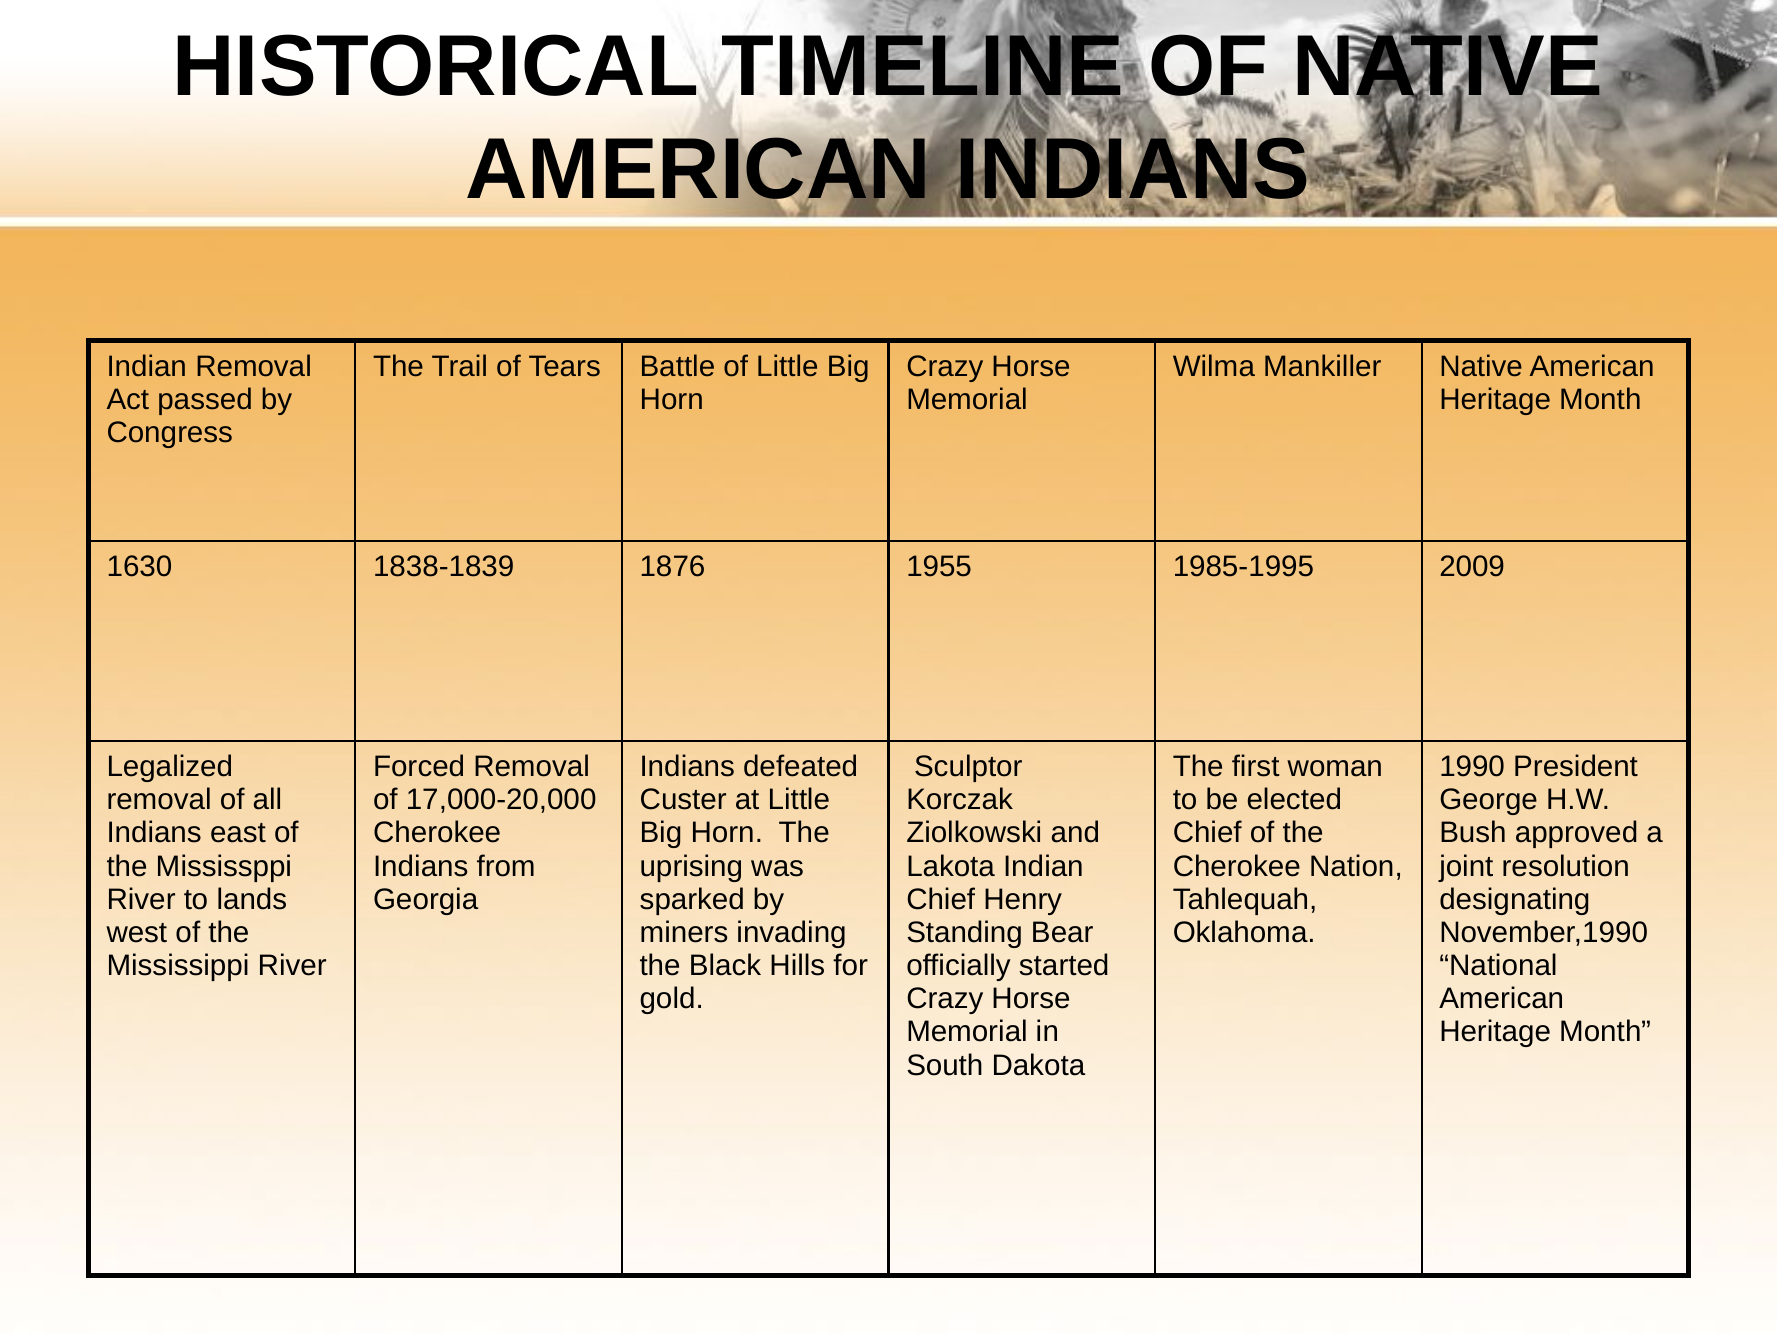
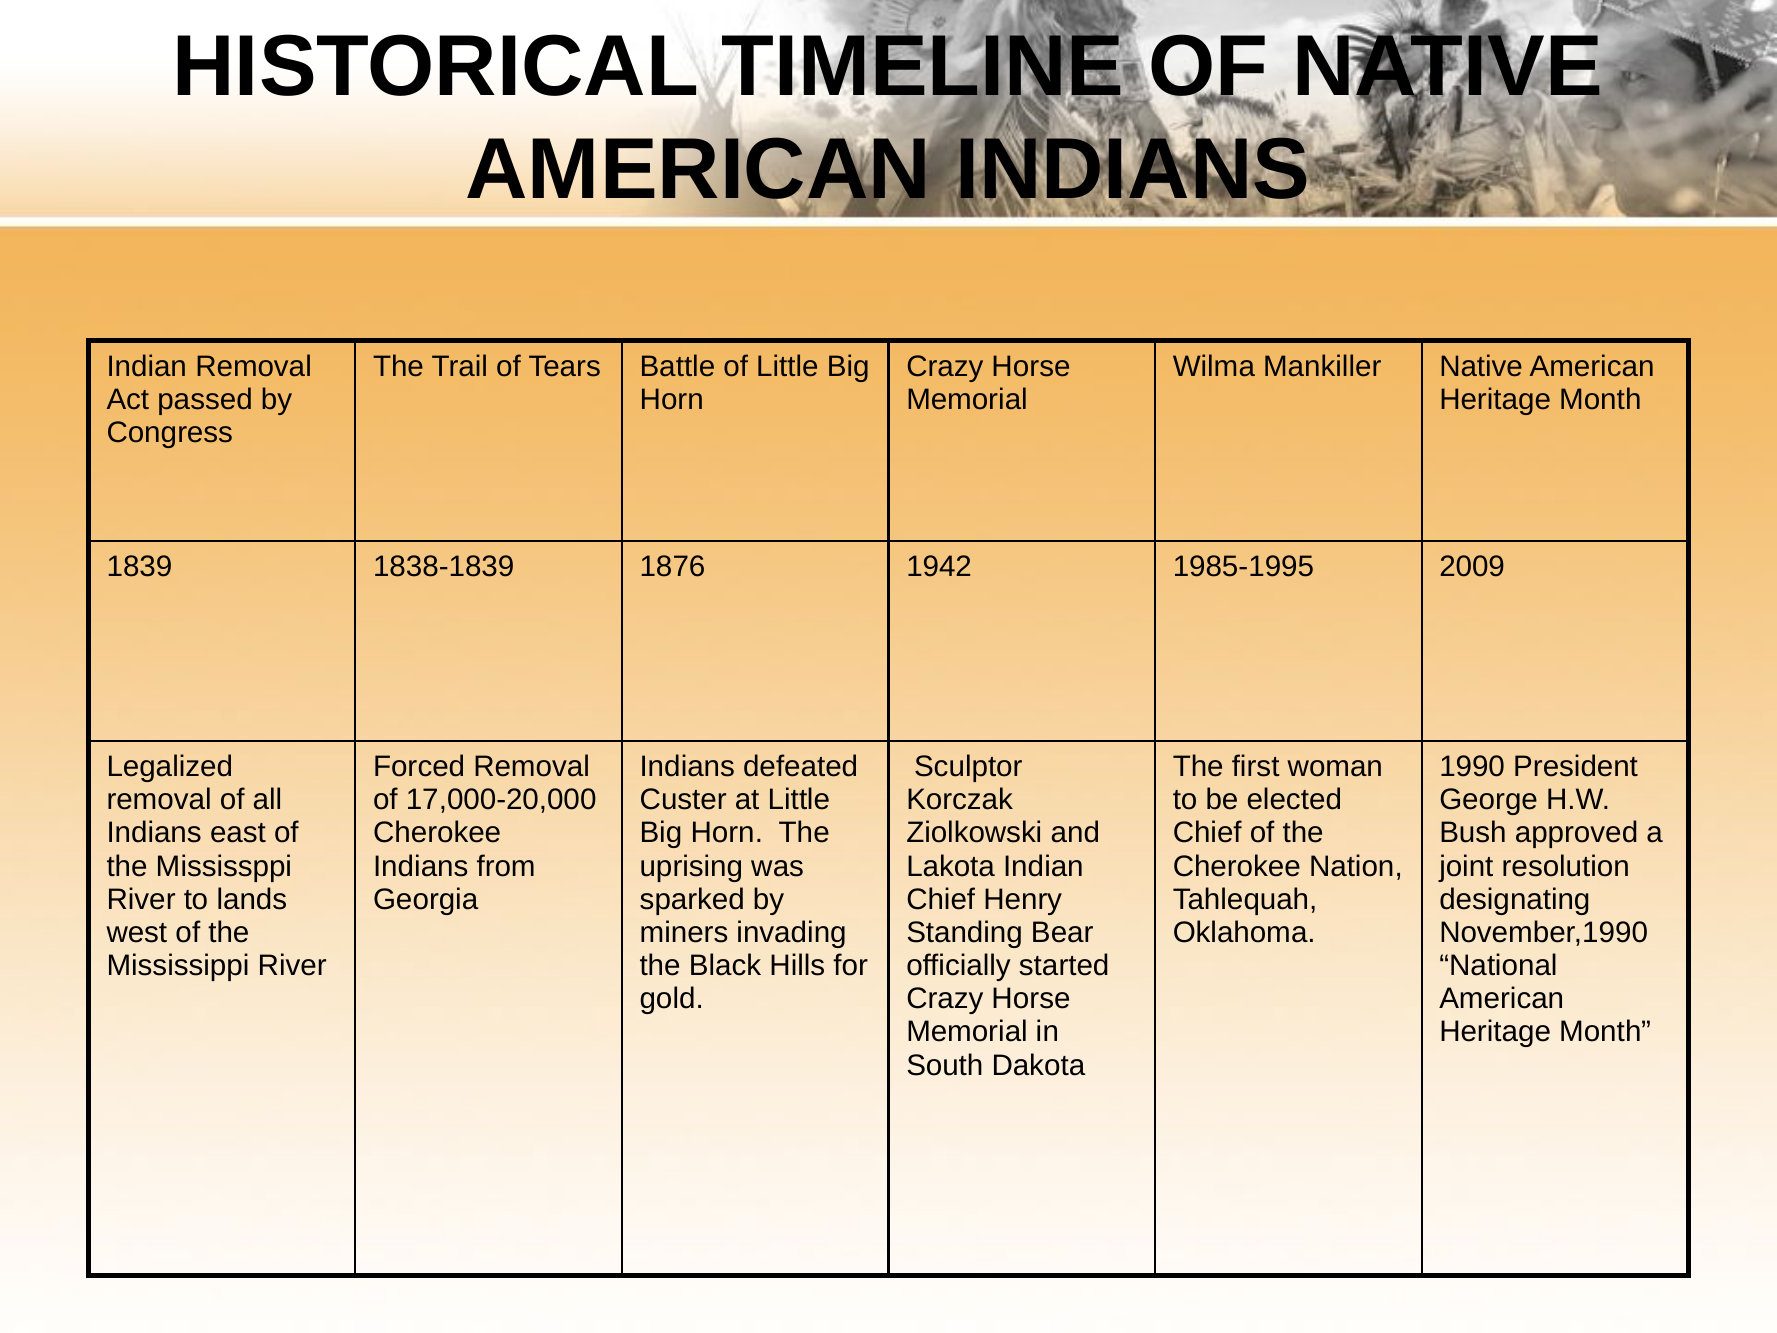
1630: 1630 -> 1839
1955: 1955 -> 1942
